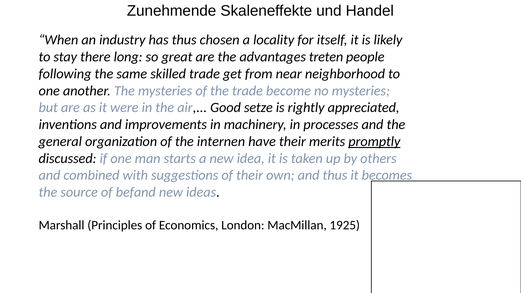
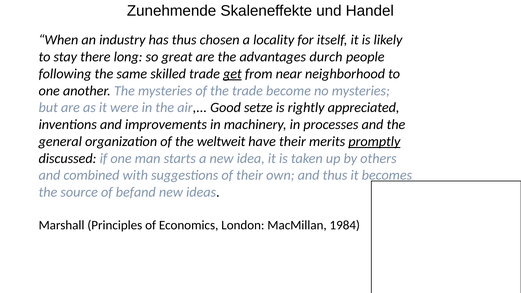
treten: treten -> durch
get underline: none -> present
internen: internen -> weltweit
1925: 1925 -> 1984
